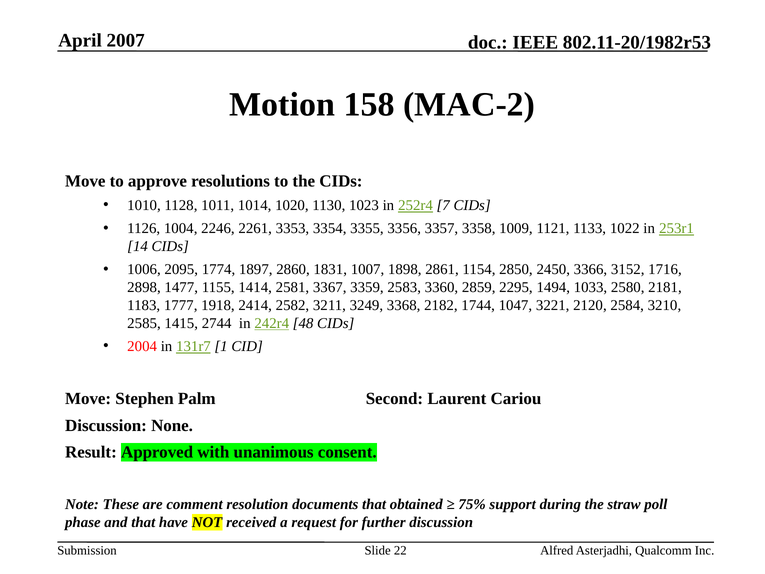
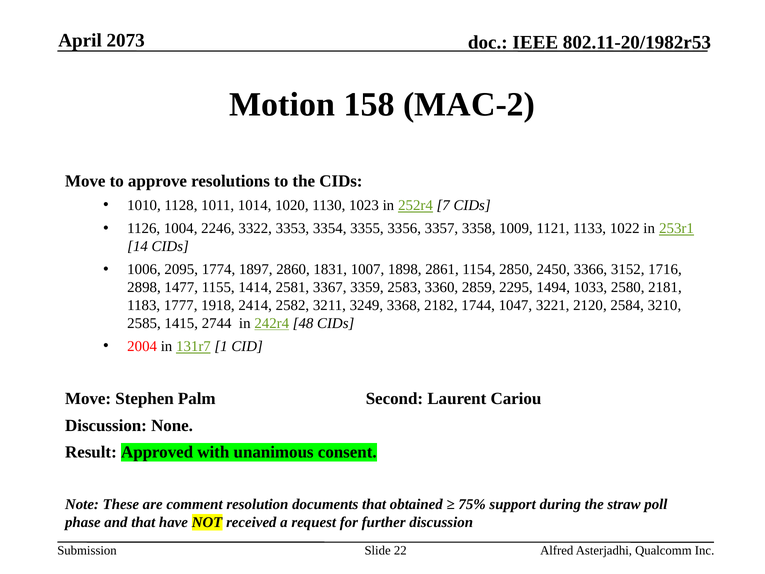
2007: 2007 -> 2073
2261: 2261 -> 3322
